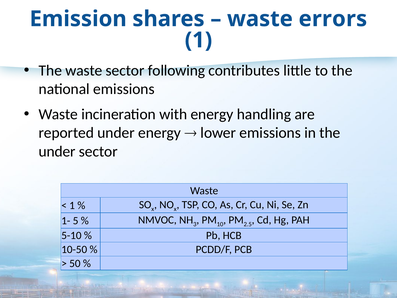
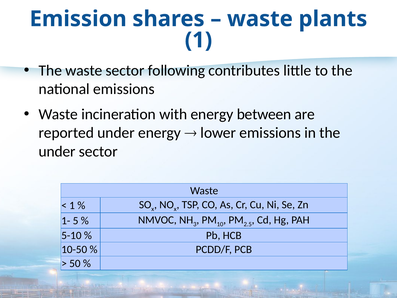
errors: errors -> plants
handling: handling -> between
